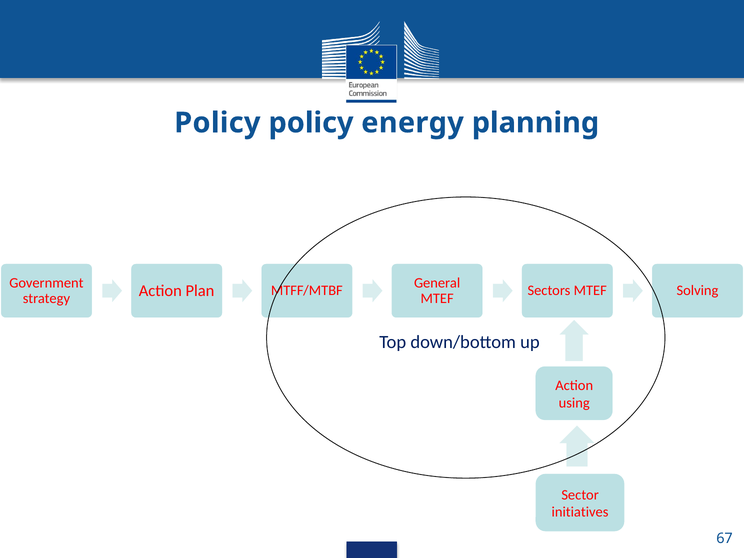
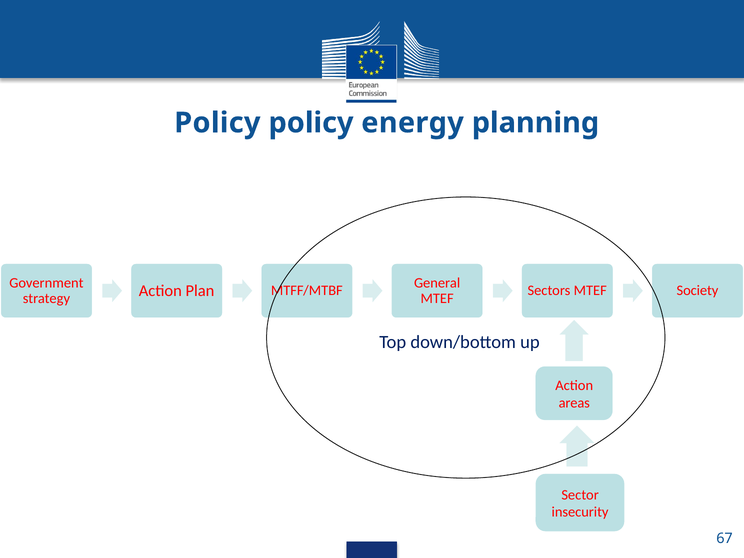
Solving: Solving -> Society
using: using -> areas
initiatives: initiatives -> insecurity
